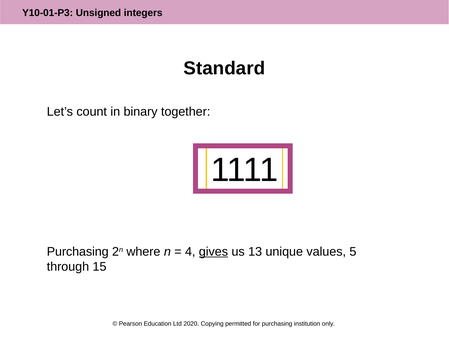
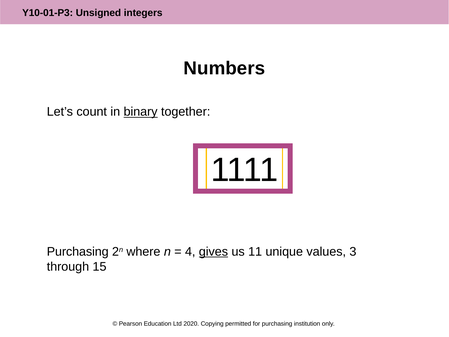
Standard: Standard -> Numbers
binary underline: none -> present
us 13: 13 -> 11
5: 5 -> 3
